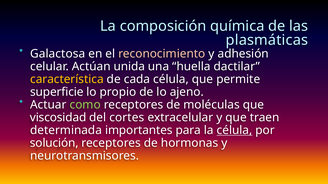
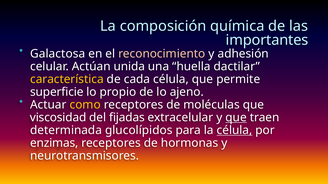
plasmáticas: plasmáticas -> importantes
como colour: light green -> yellow
cortes: cortes -> fijadas
que at (236, 118) underline: none -> present
importantes: importantes -> glucolípidos
solución: solución -> enzimas
